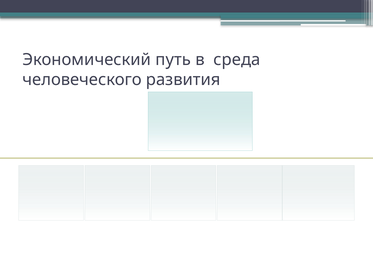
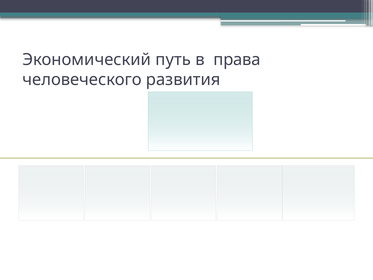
среда: среда -> права
